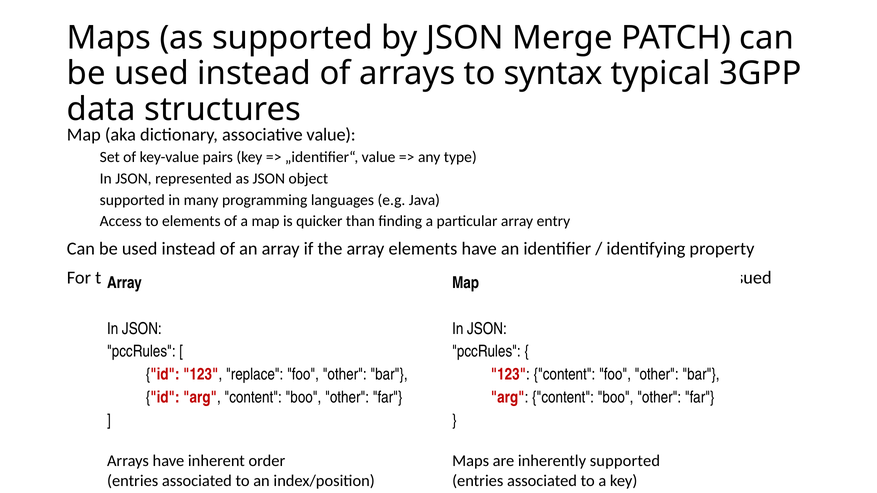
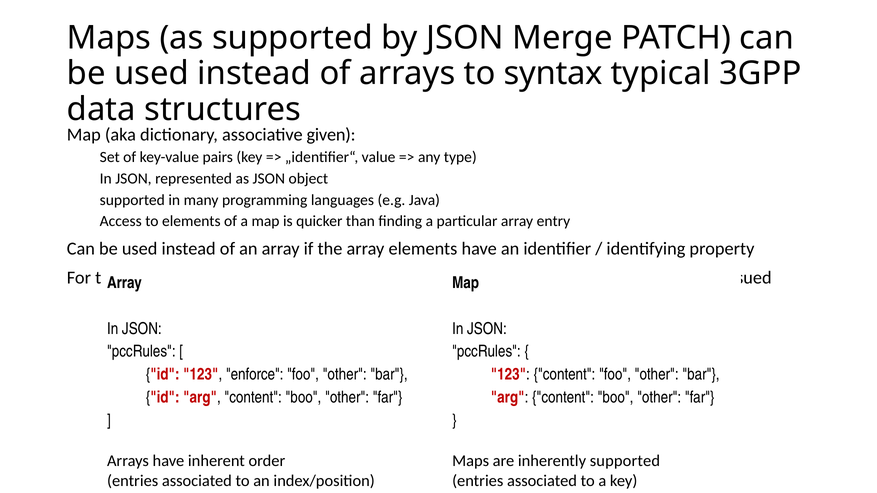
associative value: value -> given
replace: replace -> enforce
